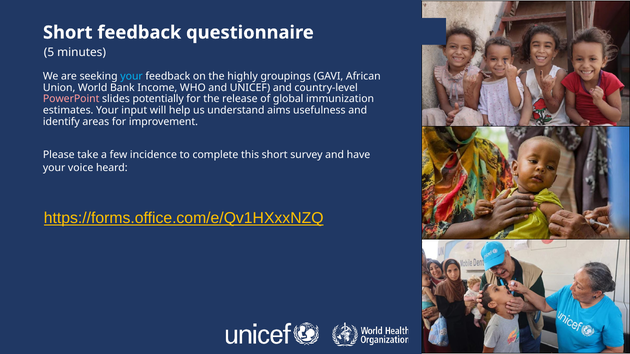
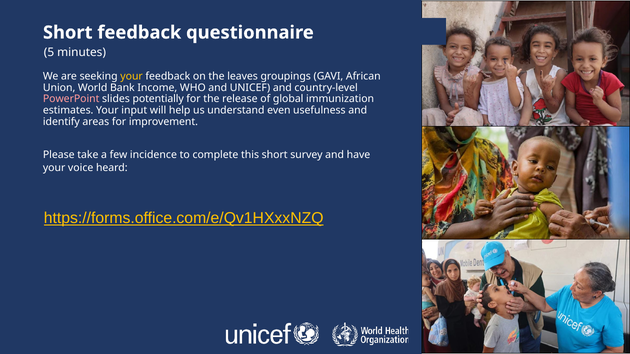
your at (132, 76) colour: light blue -> yellow
highly: highly -> leaves
aims: aims -> even
